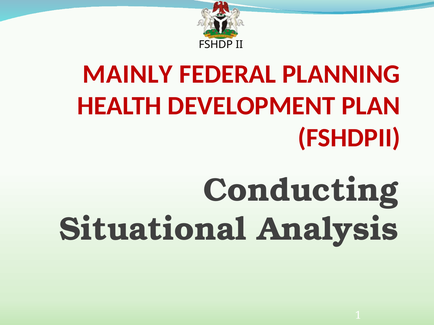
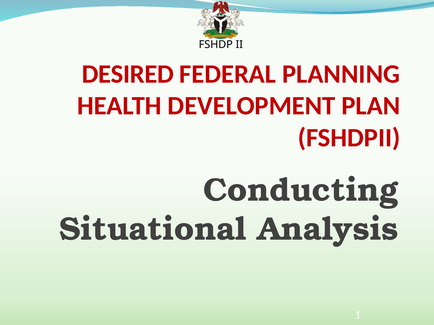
MAINLY: MAINLY -> DESIRED
